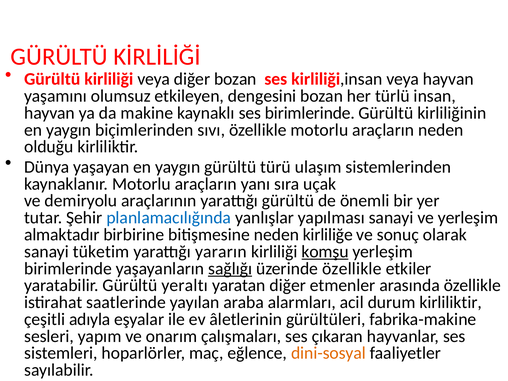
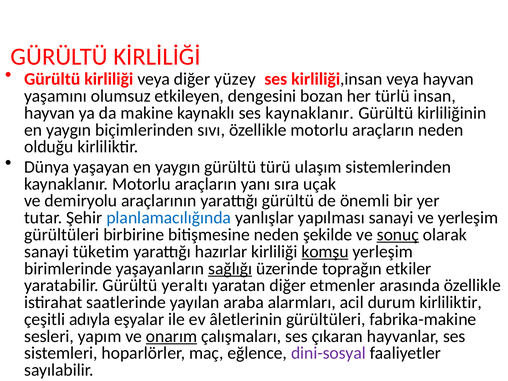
diğer bozan: bozan -> yüzey
ses birimlerinde: birimlerinde -> kaynaklanır
almaktadır at (62, 235): almaktadır -> gürültüleri
kirliliğe: kirliliğe -> şekilde
sonuç underline: none -> present
yararın: yararın -> hazırlar
üzerinde özellikle: özellikle -> toprağın
onarım underline: none -> present
dini-sosyal colour: orange -> purple
